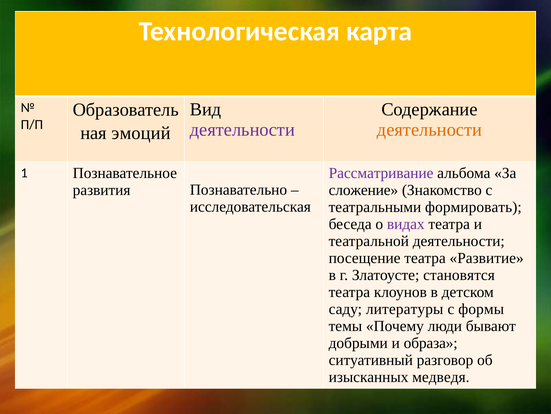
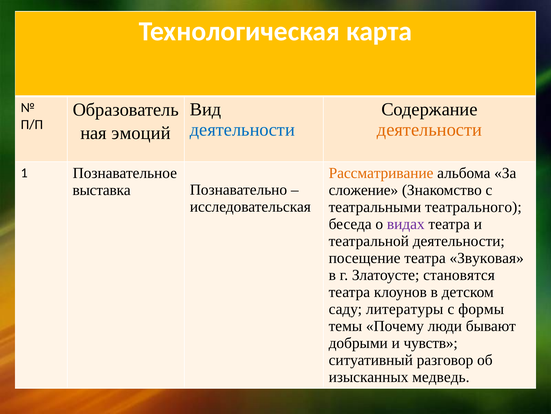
деятельности at (242, 130) colour: purple -> blue
Рассматривание colour: purple -> orange
развития: развития -> выставка
формировать: формировать -> театрального
Развитие: Развитие -> Звуковая
образа: образа -> чувств
медведя: медведя -> медведь
